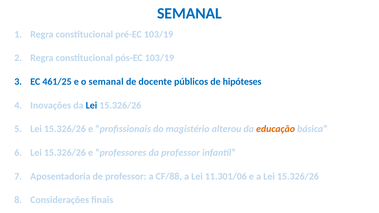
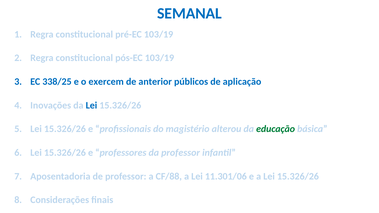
461/25: 461/25 -> 338/25
o semanal: semanal -> exercem
docente: docente -> anterior
hipóteses: hipóteses -> aplicação
educação colour: orange -> green
